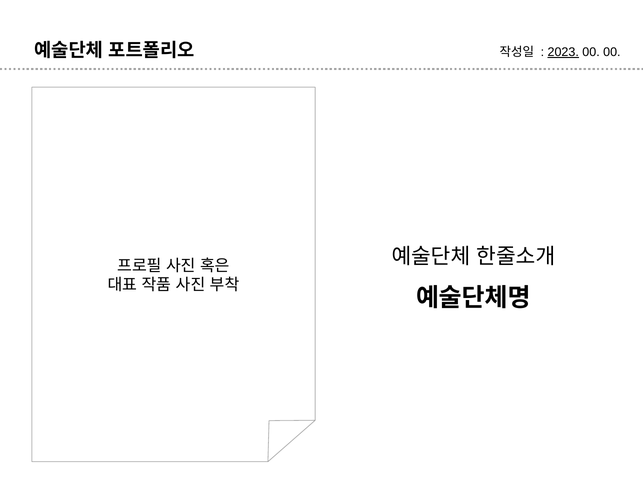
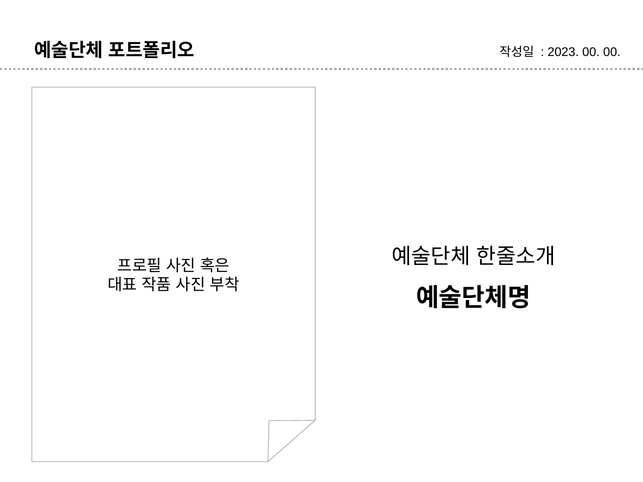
2023 underline: present -> none
